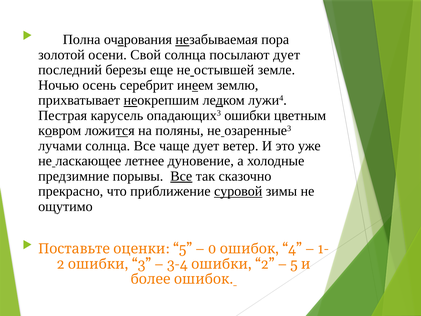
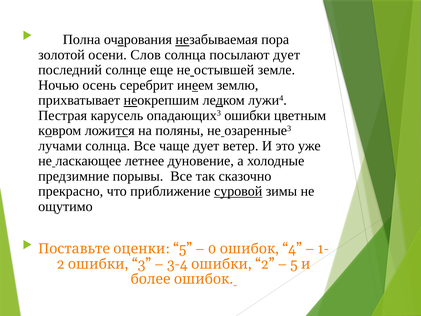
Свой: Свой -> Слов
березы: березы -> солнце
Все at (181, 176) underline: present -> none
